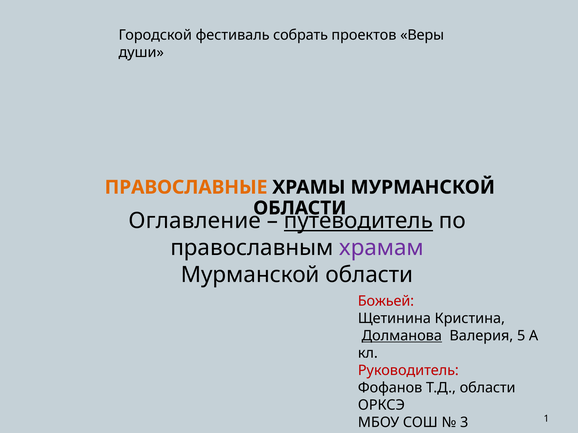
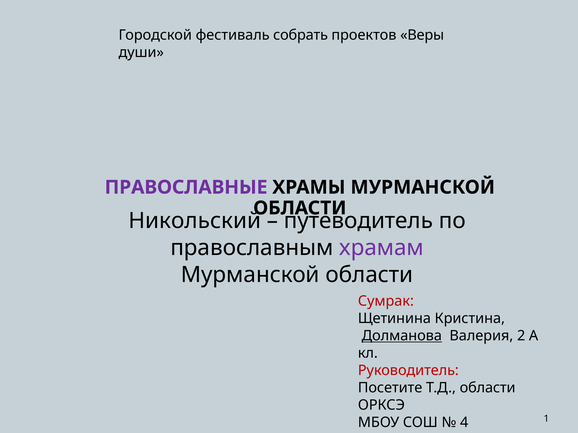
ПРАВОСЛАВНЫЕ colour: orange -> purple
Оглавление: Оглавление -> Никольский
путеводитель underline: present -> none
Божьей: Божьей -> Сумрак
5: 5 -> 2
Фофанов: Фофанов -> Посетите
3: 3 -> 4
